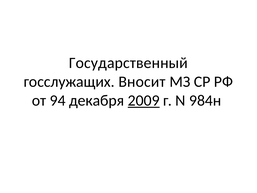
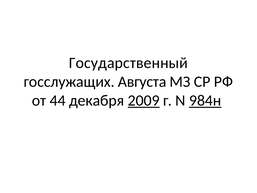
Вносит: Вносит -> Августа
94: 94 -> 44
984н underline: none -> present
